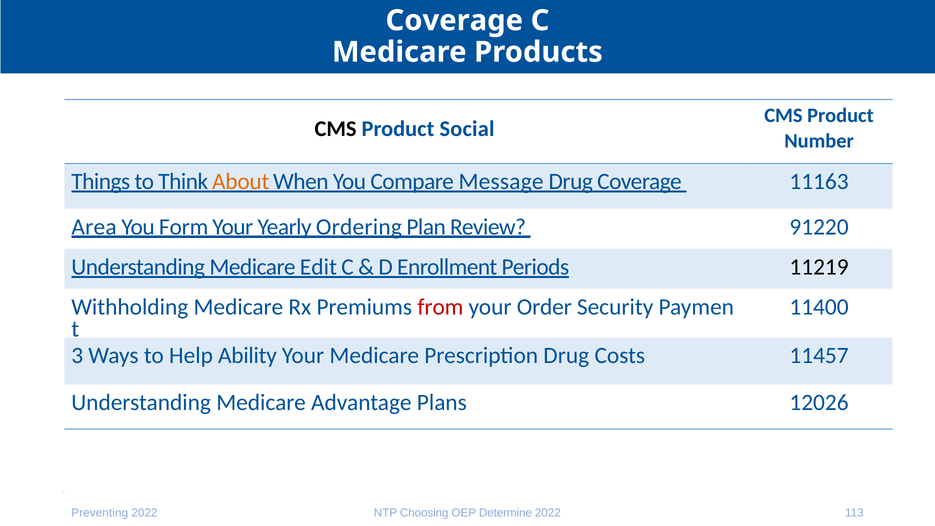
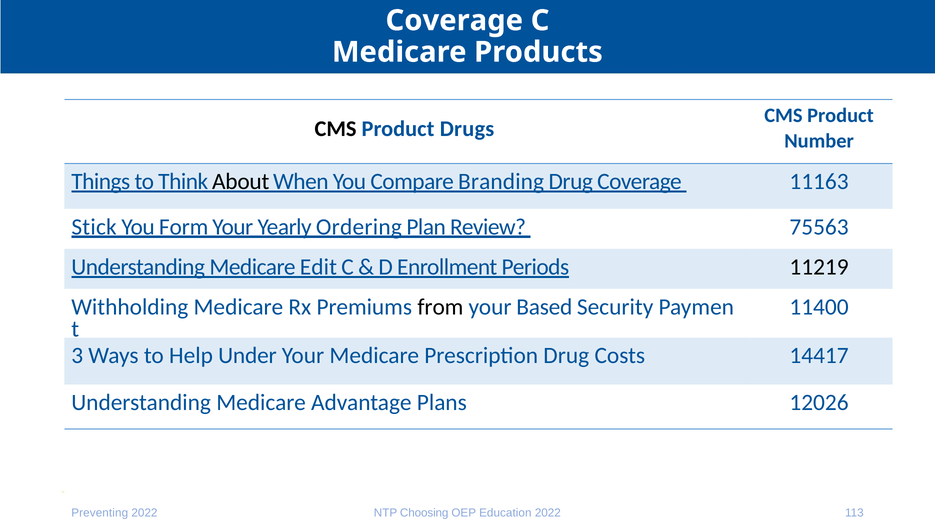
Social: Social -> Drugs
About colour: orange -> black
Message: Message -> Branding
Area: Area -> Stick
91220: 91220 -> 75563
from colour: red -> black
Order: Order -> Based
Ability: Ability -> Under
11457: 11457 -> 14417
Determine: Determine -> Education
